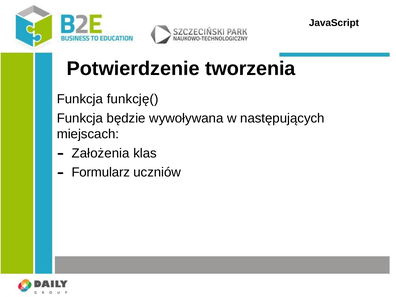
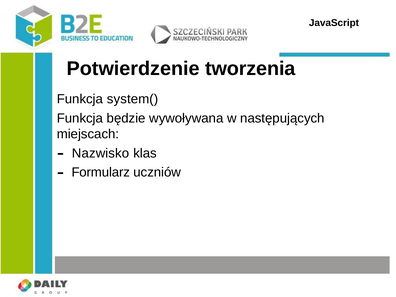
funkcję(: funkcję( -> system(
Założenia: Założenia -> Nazwisko
